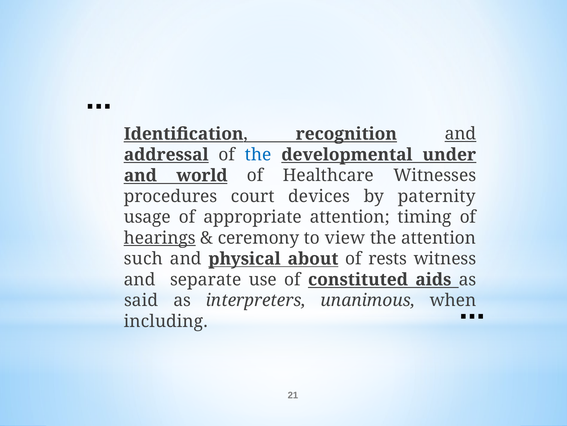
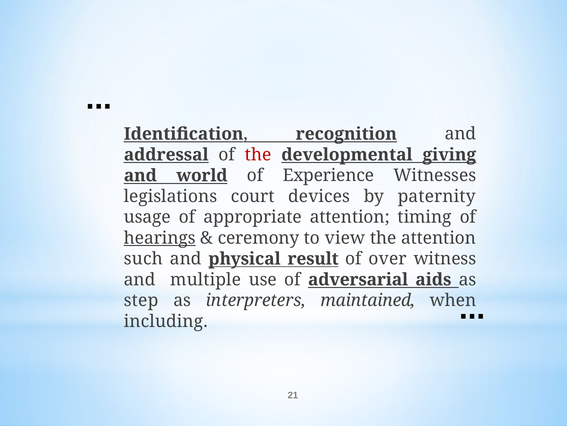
and at (460, 134) underline: present -> none
the at (258, 154) colour: blue -> red
under: under -> giving
Healthcare: Healthcare -> Experience
procedures: procedures -> legislations
about: about -> result
rests: rests -> over
separate: separate -> multiple
constituted: constituted -> adversarial
said: said -> step
unanimous: unanimous -> maintained
